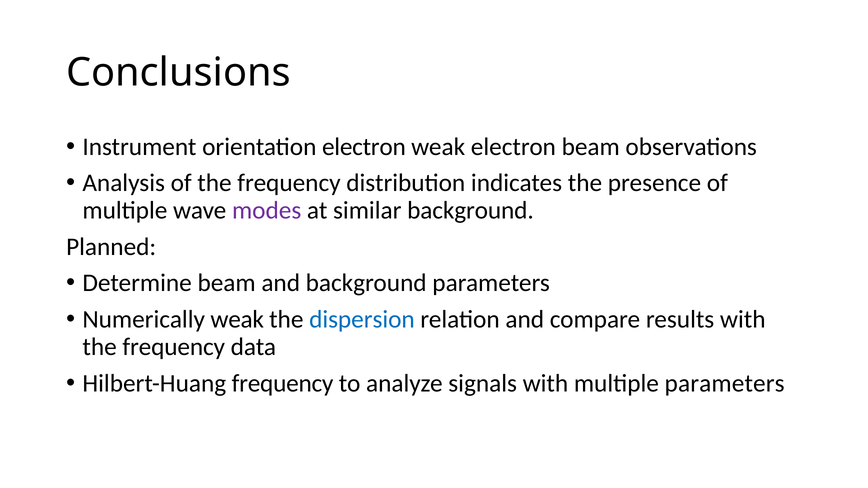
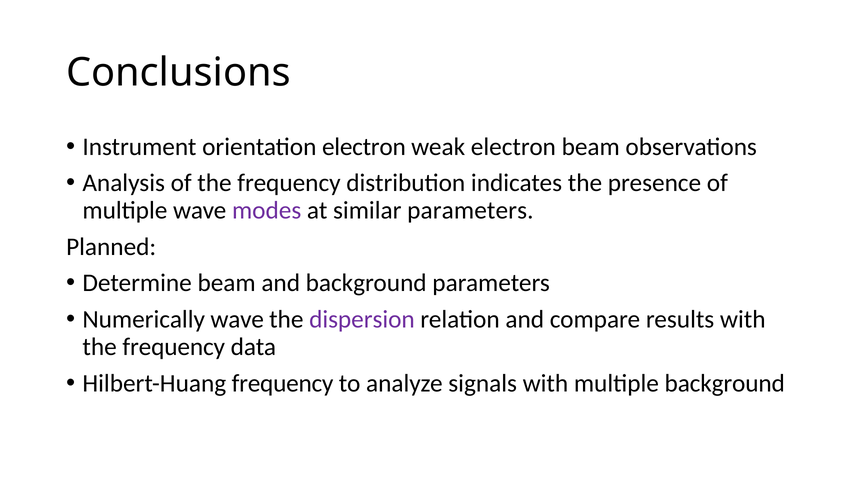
similar background: background -> parameters
Numerically weak: weak -> wave
dispersion colour: blue -> purple
multiple parameters: parameters -> background
